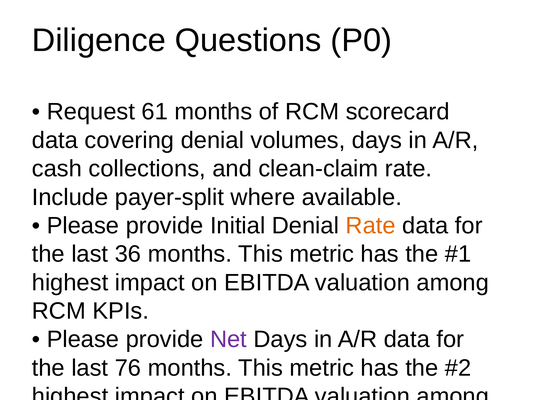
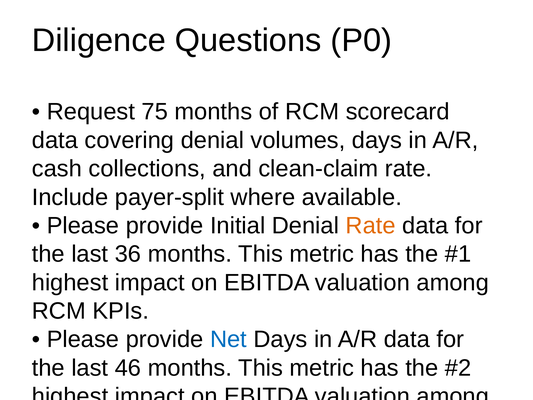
61: 61 -> 75
Net at (228, 339) colour: purple -> blue
76: 76 -> 46
